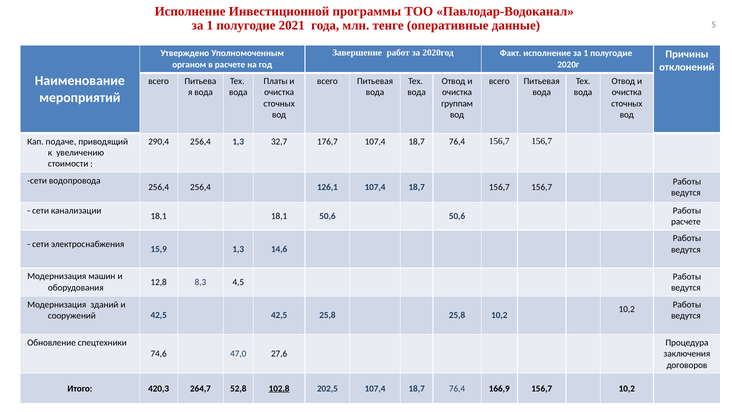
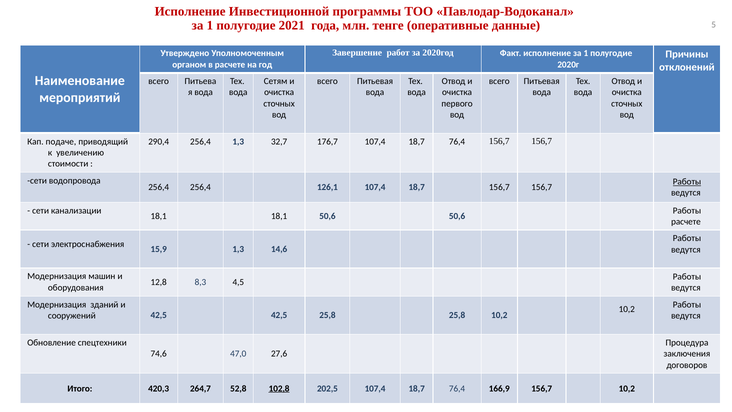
Платы: Платы -> Сетям
группам: группам -> первого
Работы at (687, 182) underline: none -> present
